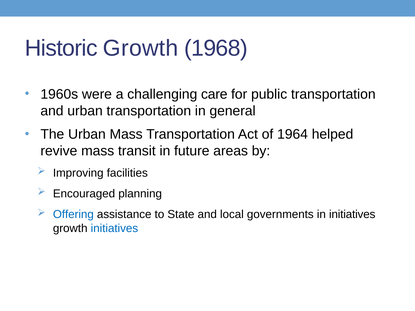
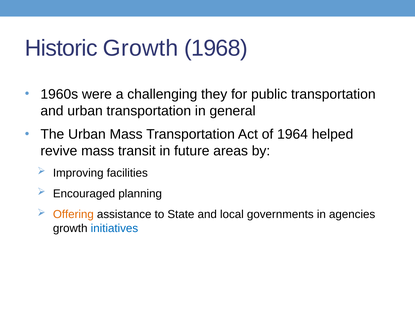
care: care -> they
Offering colour: blue -> orange
in initiatives: initiatives -> agencies
